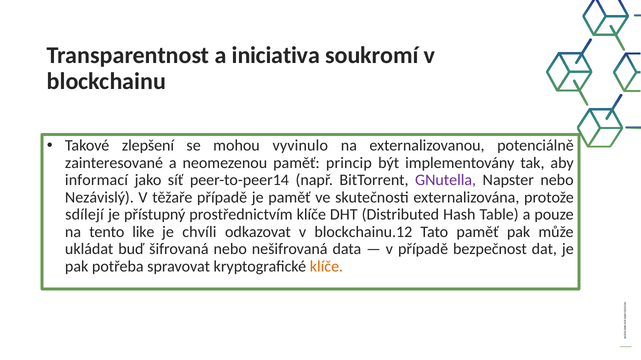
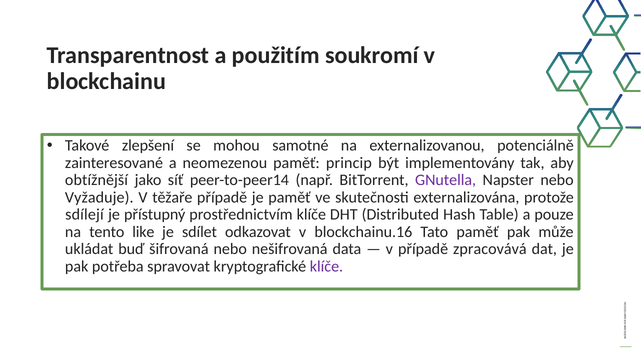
iniciativa: iniciativa -> použitím
vyvinulo: vyvinulo -> samotné
informací: informací -> obtížnější
Nezávislý: Nezávislý -> Vyžaduje
chvíli: chvíli -> sdílet
blockchainu.12: blockchainu.12 -> blockchainu.16
bezpečnost: bezpečnost -> zpracovává
klíče at (326, 267) colour: orange -> purple
